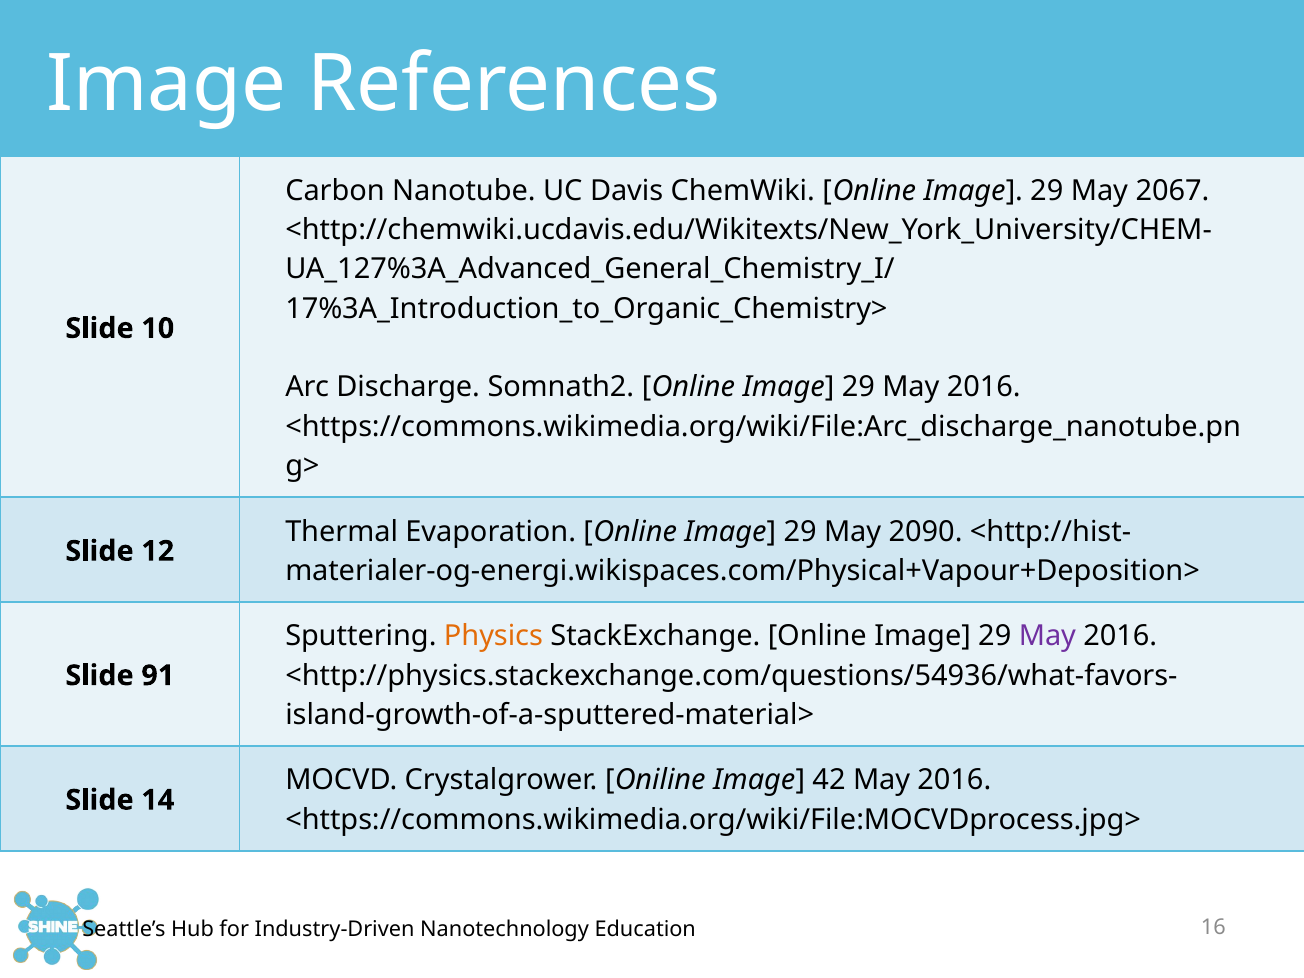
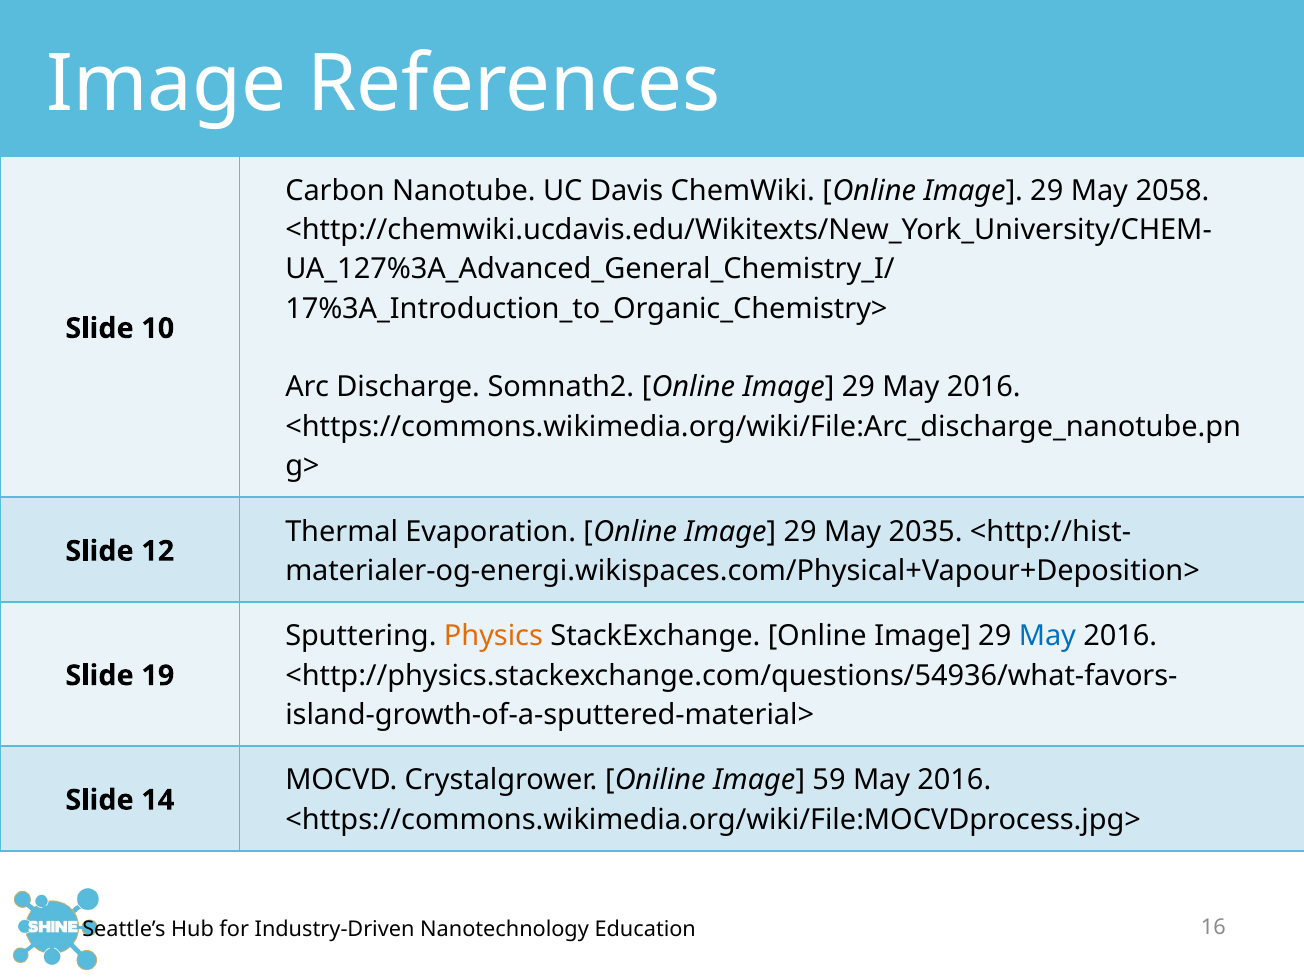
2067: 2067 -> 2058
2090: 2090 -> 2035
May at (1047, 636) colour: purple -> blue
91: 91 -> 19
42: 42 -> 59
